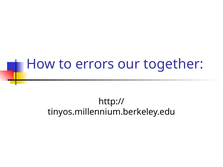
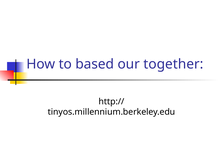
errors: errors -> based
